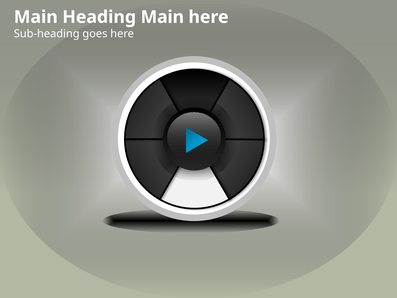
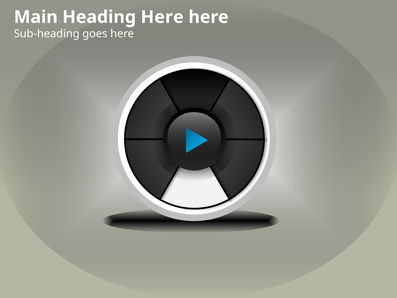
Heading Main: Main -> Here
